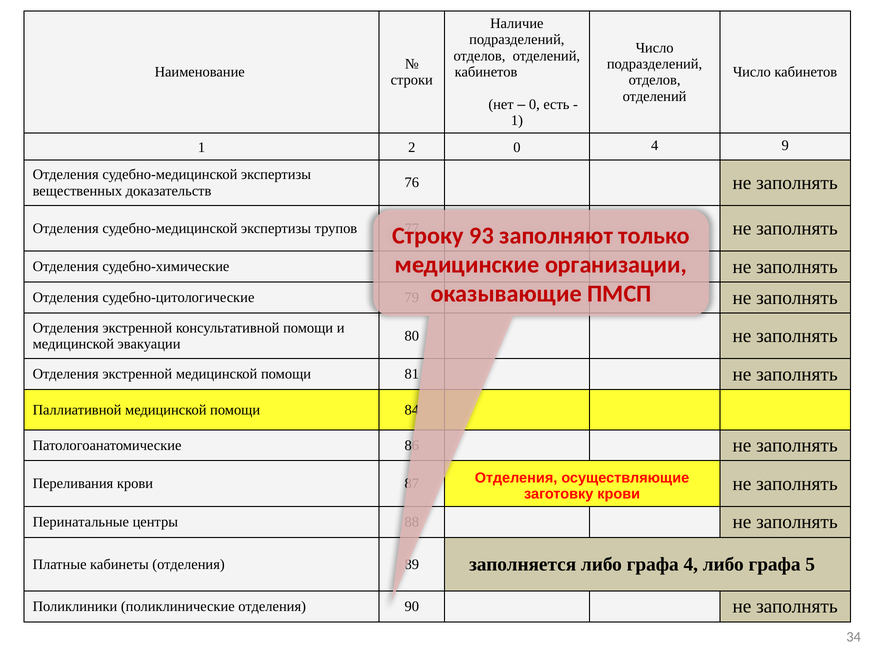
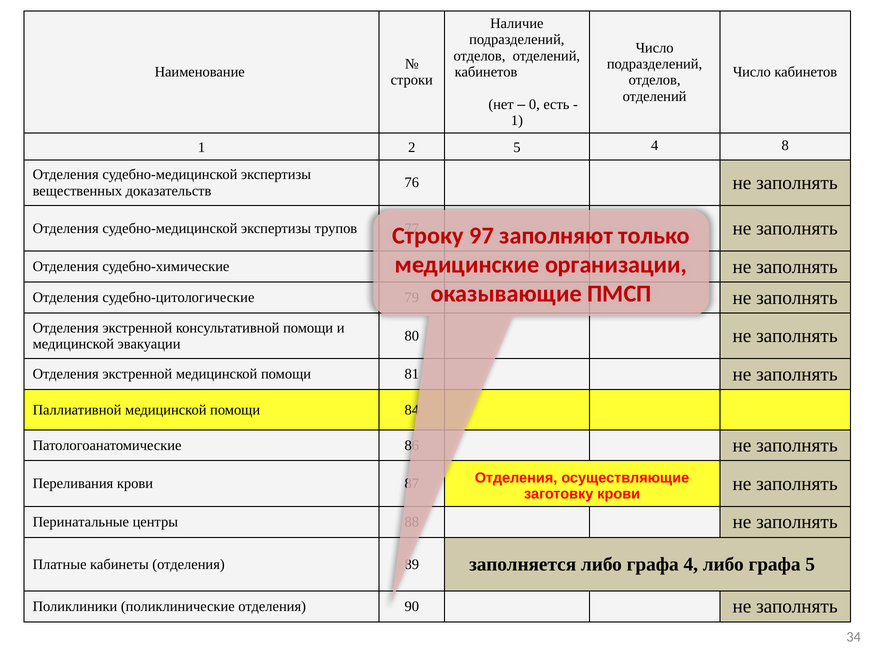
2 0: 0 -> 5
9: 9 -> 8
93: 93 -> 97
